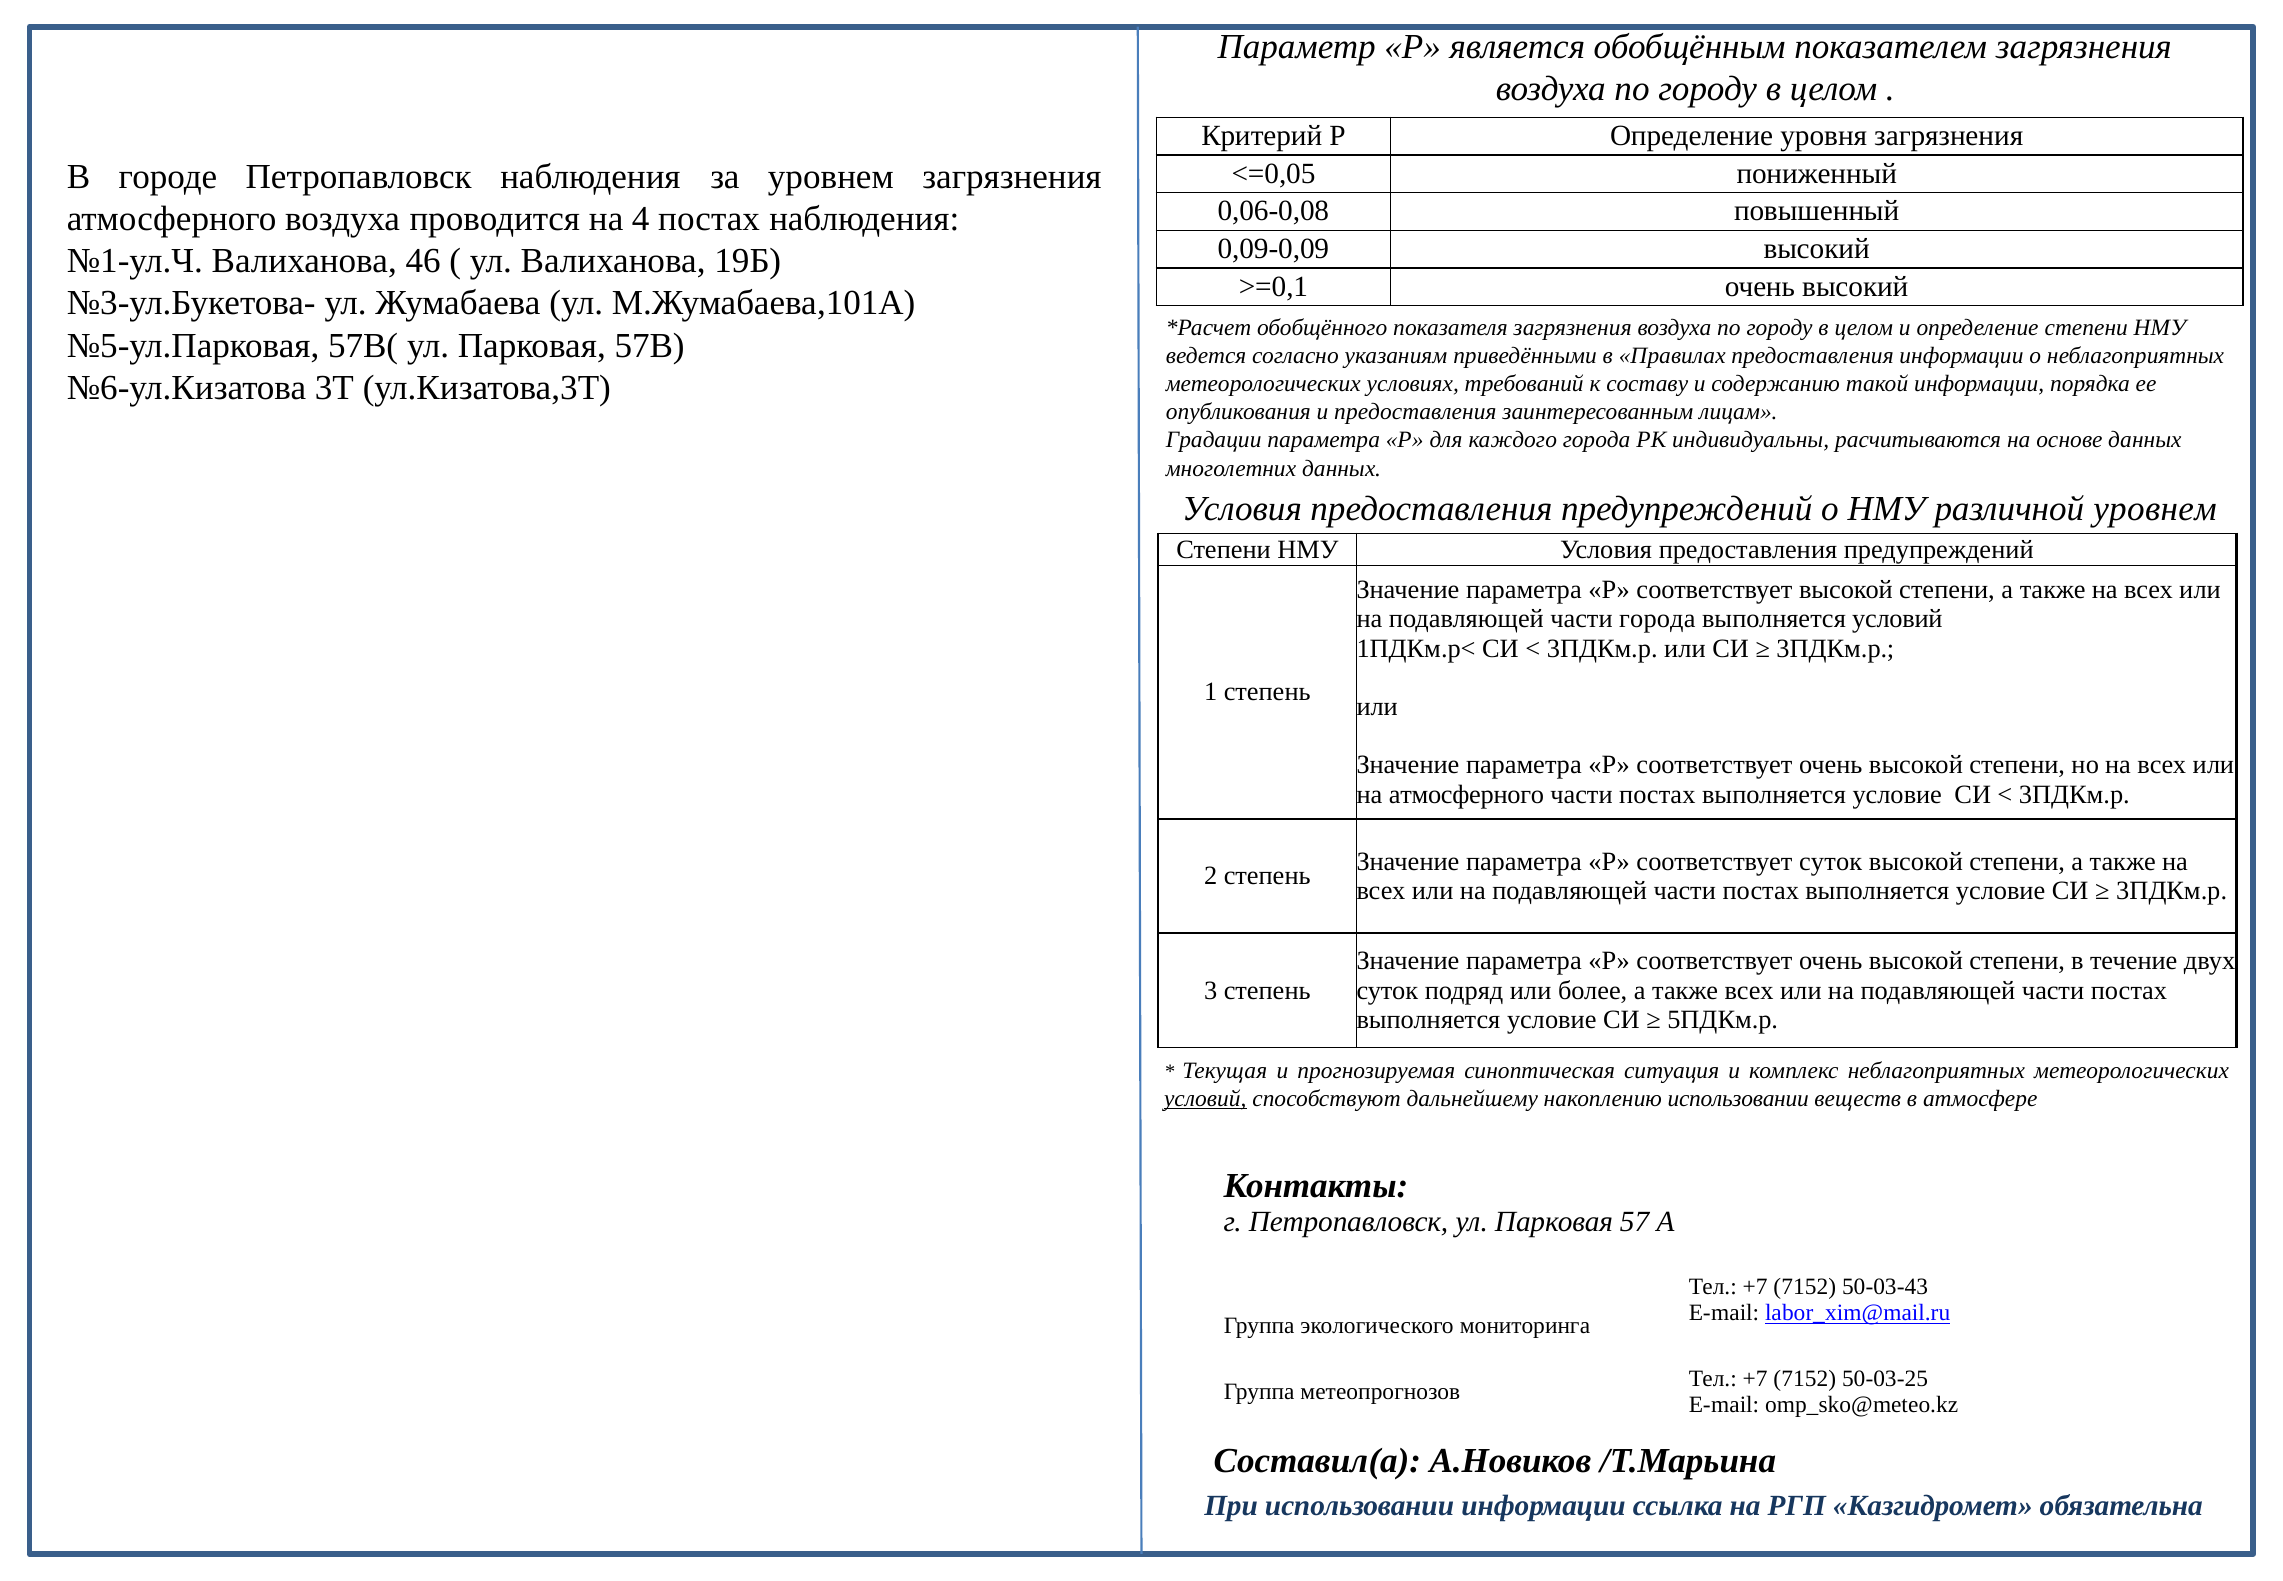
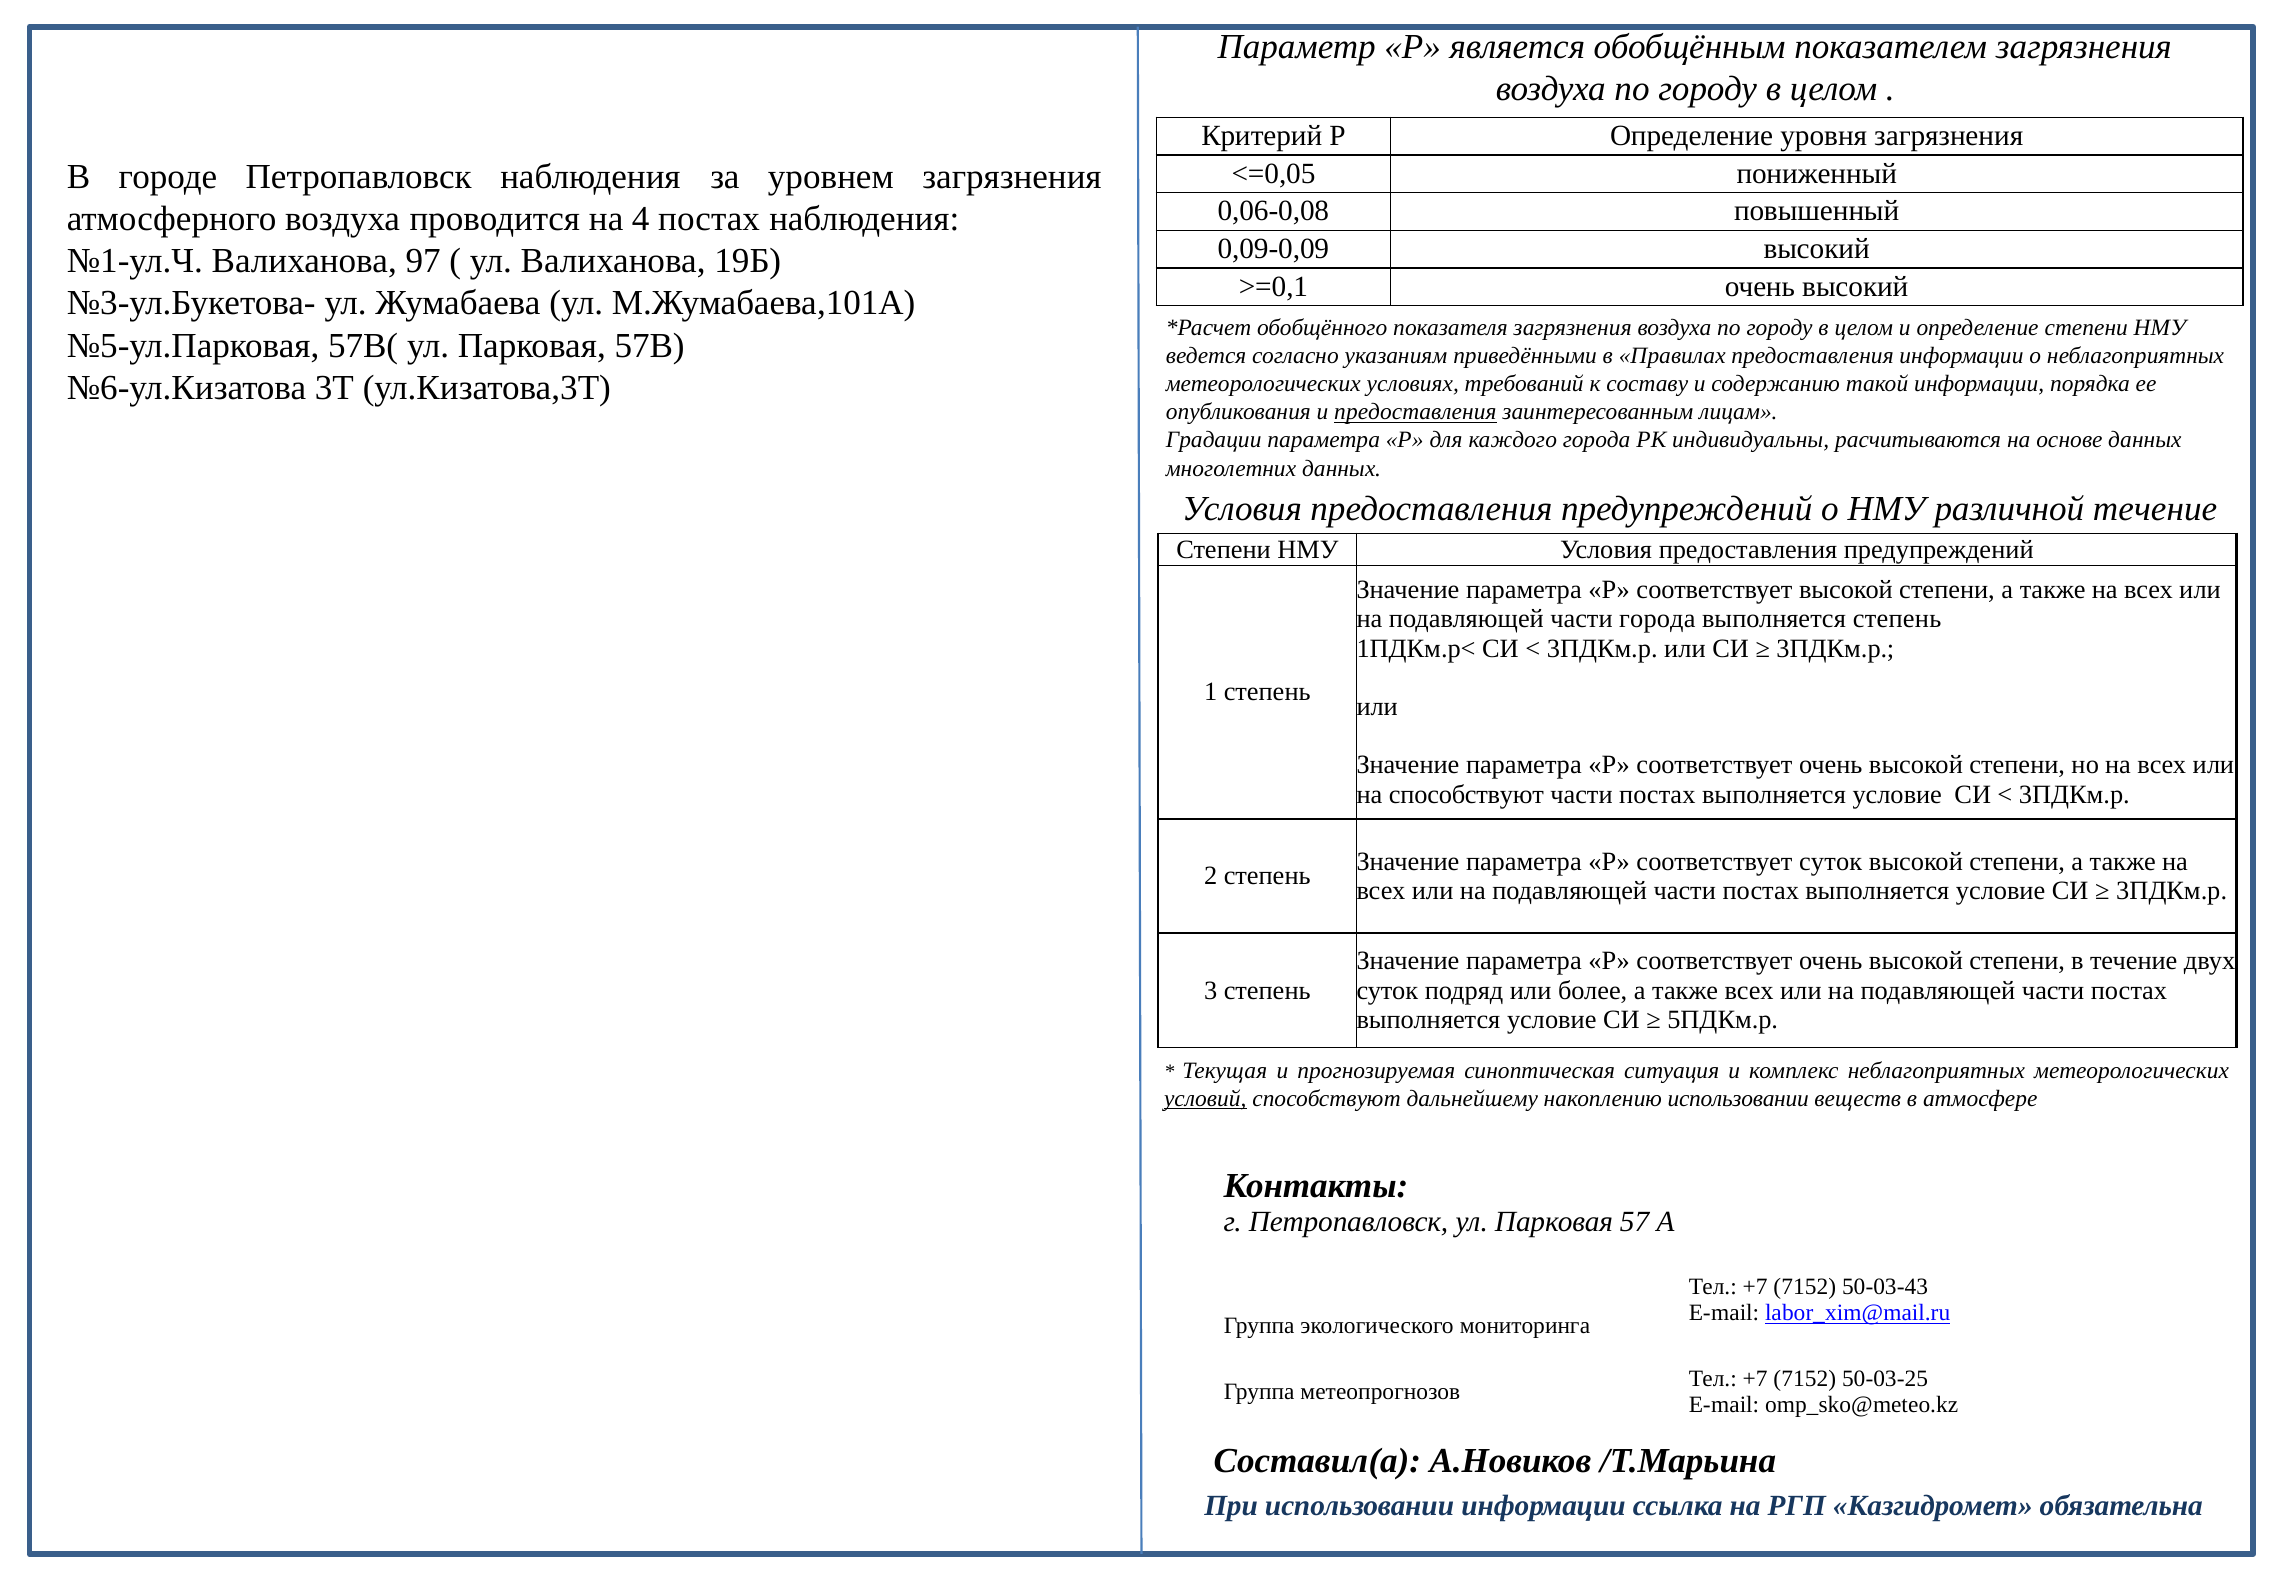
46: 46 -> 97
предоставления at (1415, 412) underline: none -> present
различной уровнем: уровнем -> течение
выполняется условий: условий -> степень
на атмосферного: атмосферного -> способствуют
